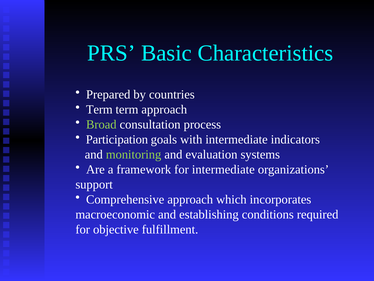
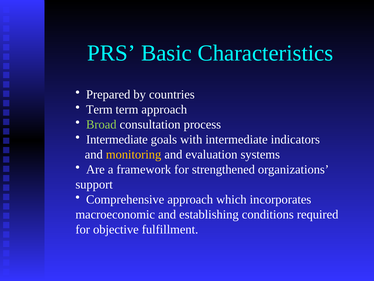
Participation at (117, 139): Participation -> Intermediate
monitoring colour: light green -> yellow
for intermediate: intermediate -> strengthened
